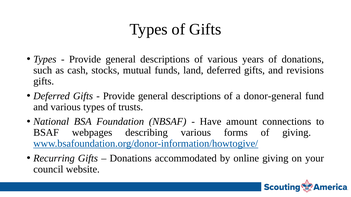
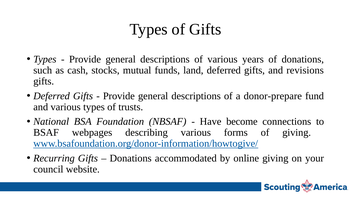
donor-general: donor-general -> donor-prepare
amount: amount -> become
